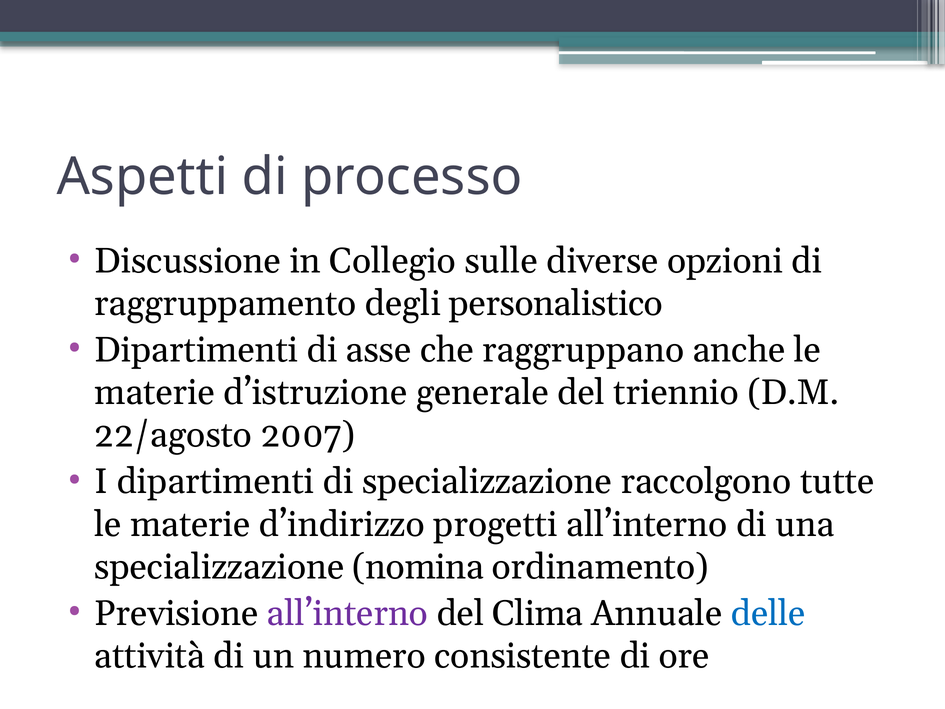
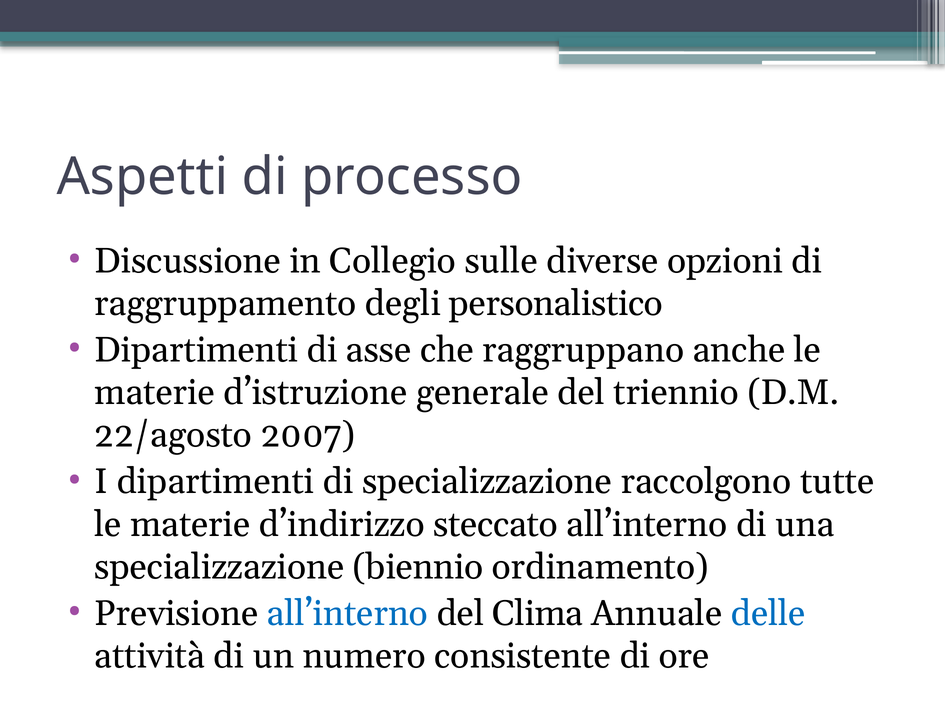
progetti: progetti -> steccato
nomina: nomina -> biennio
all’interno at (347, 613) colour: purple -> blue
